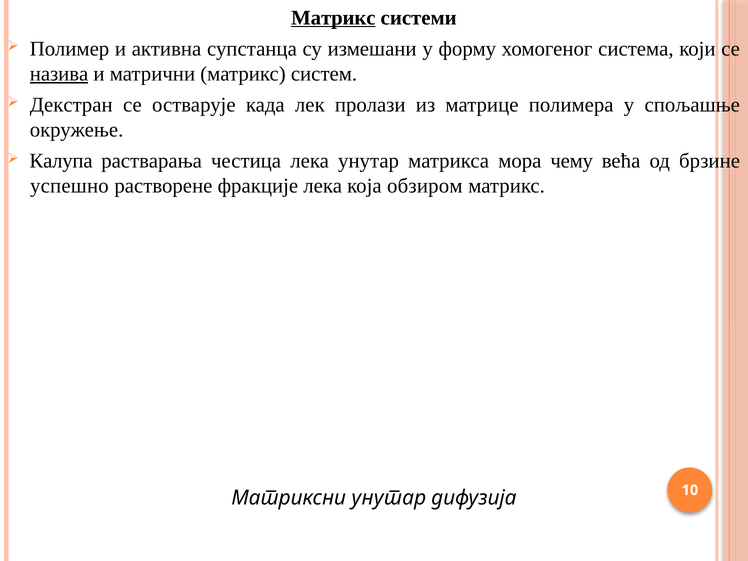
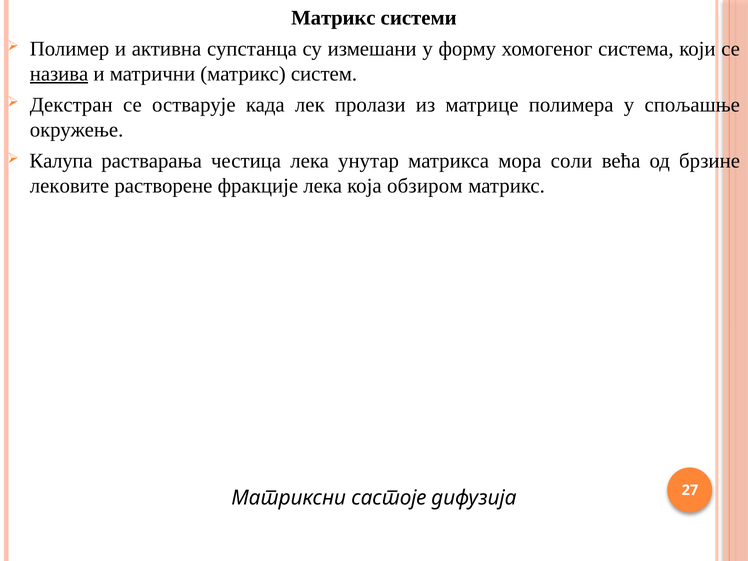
Матрикс at (333, 18) underline: present -> none
чему: чему -> соли
успешно: успешно -> лековите
Матриксни унутар: унутар -> састоје
10: 10 -> 27
